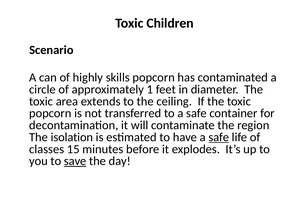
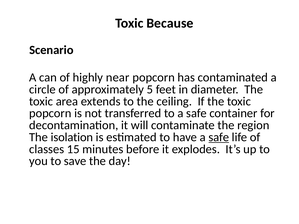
Children: Children -> Because
skills: skills -> near
1: 1 -> 5
save underline: present -> none
